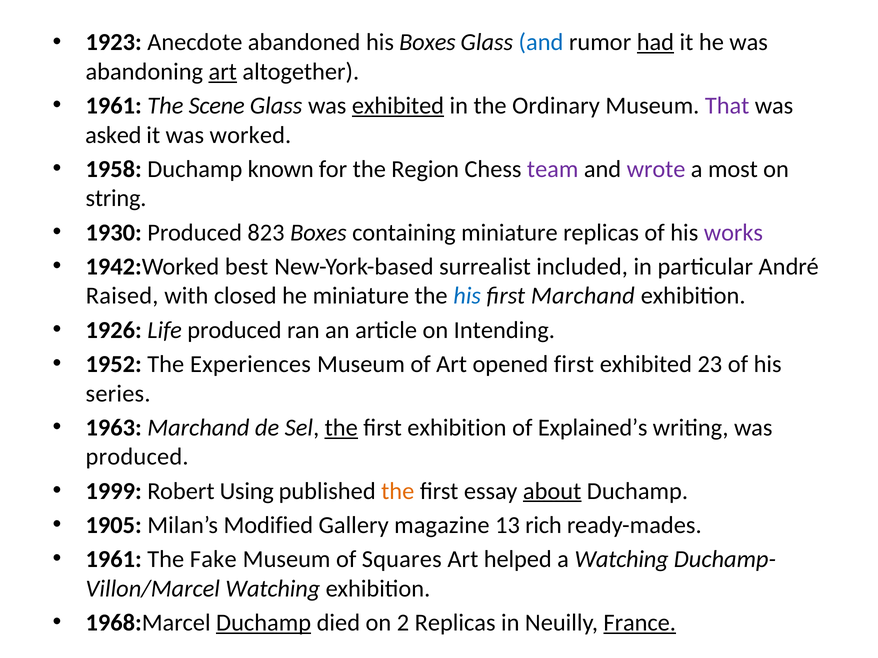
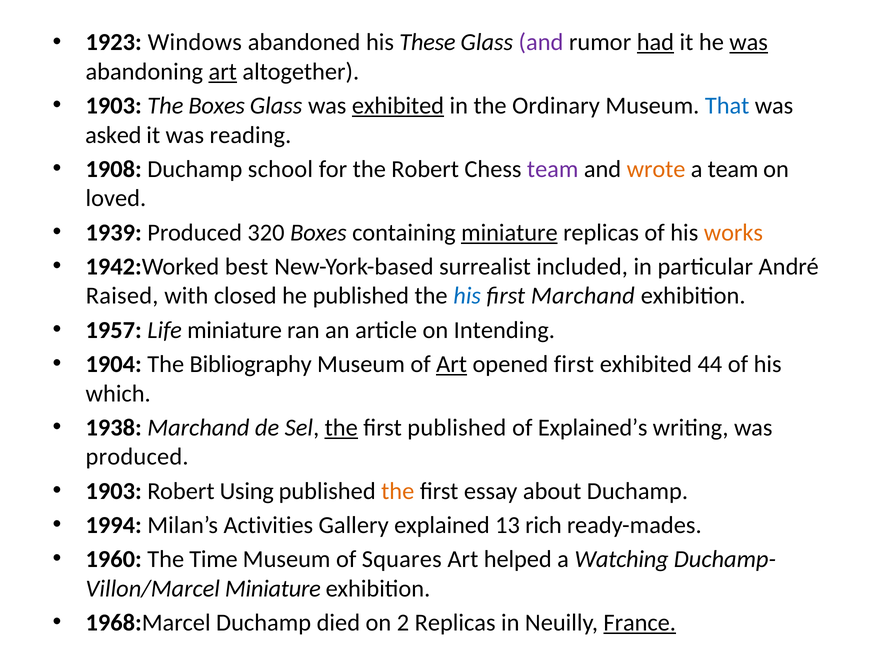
Anecdote: Anecdote -> Windows
his Boxes: Boxes -> These
and at (541, 42) colour: blue -> purple
was at (749, 42) underline: none -> present
1961 at (114, 106): 1961 -> 1903
The Scene: Scene -> Boxes
That colour: purple -> blue
worked: worked -> reading
1958: 1958 -> 1908
known: known -> school
the Region: Region -> Robert
wrote colour: purple -> orange
a most: most -> team
string: string -> loved
1930: 1930 -> 1939
823: 823 -> 320
miniature at (509, 233) underline: none -> present
works colour: purple -> orange
he miniature: miniature -> published
1926: 1926 -> 1957
Life produced: produced -> miniature
1952: 1952 -> 1904
Experiences: Experiences -> Bibliography
Art at (452, 364) underline: none -> present
23: 23 -> 44
series: series -> which
1963: 1963 -> 1938
first exhibition: exhibition -> published
1999 at (114, 491): 1999 -> 1903
about underline: present -> none
1905: 1905 -> 1994
Modified: Modified -> Activities
magazine: magazine -> explained
1961 at (114, 560): 1961 -> 1960
Fake: Fake -> Time
Watching at (273, 589): Watching -> Miniature
Duchamp at (264, 623) underline: present -> none
